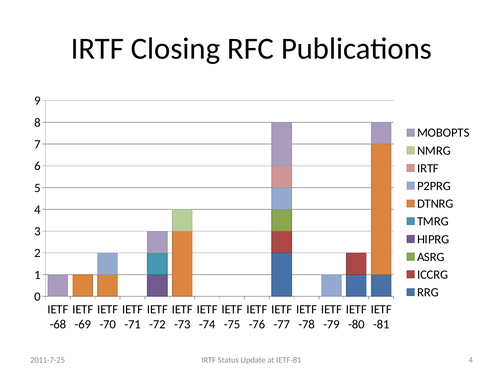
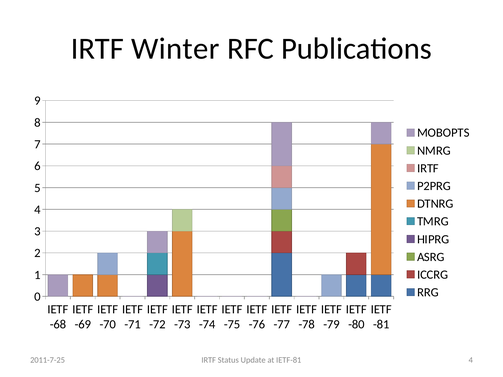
Closing: Closing -> Winter
